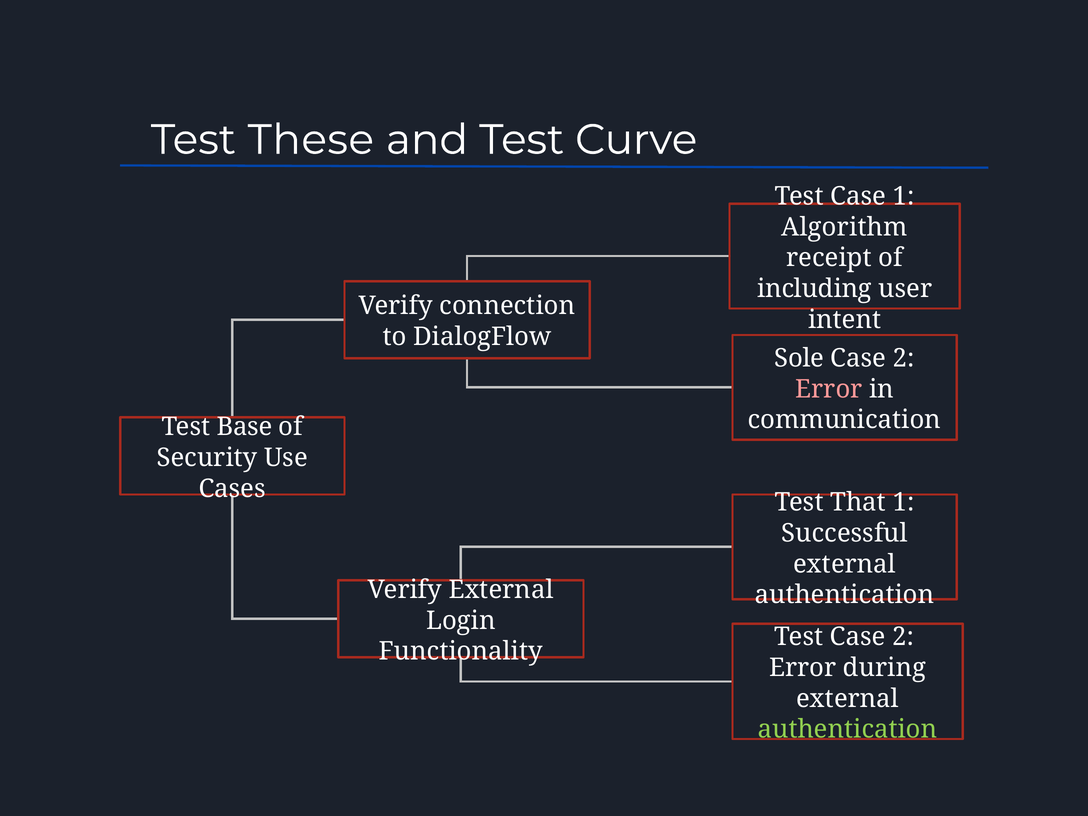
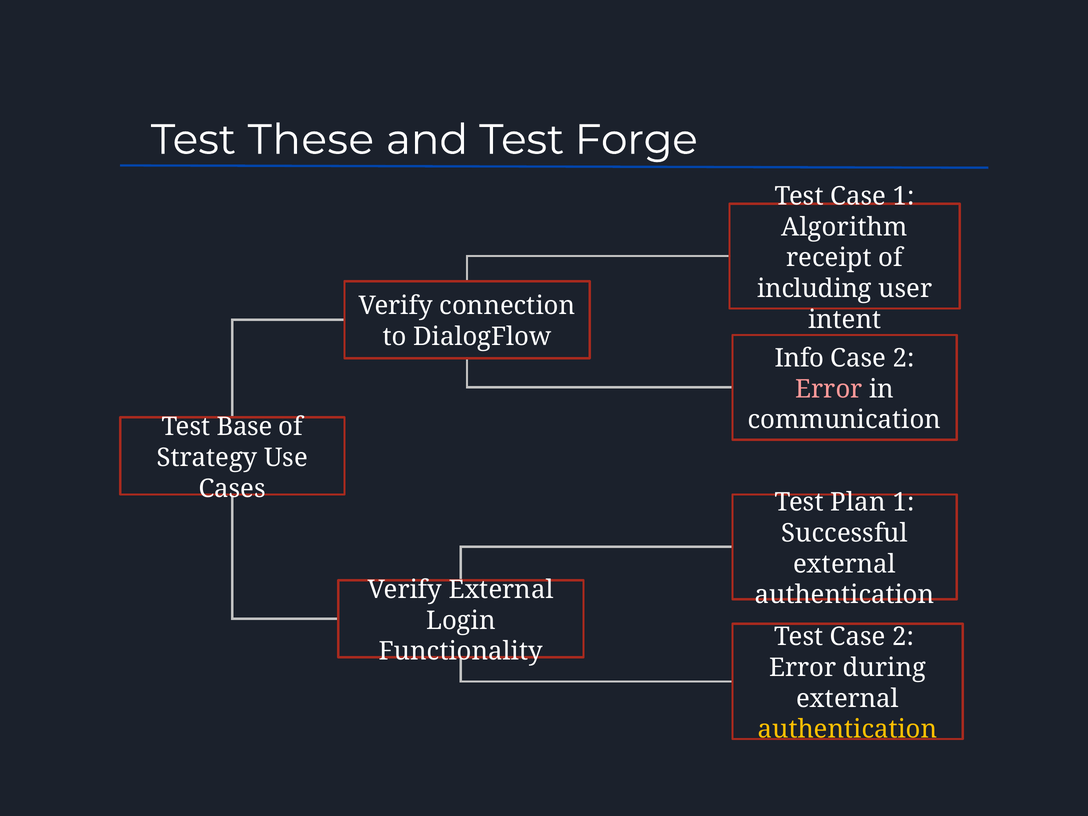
Curve: Curve -> Forge
Sole: Sole -> Info
Security: Security -> Strategy
That: That -> Plan
authentication at (848, 730) colour: light green -> yellow
